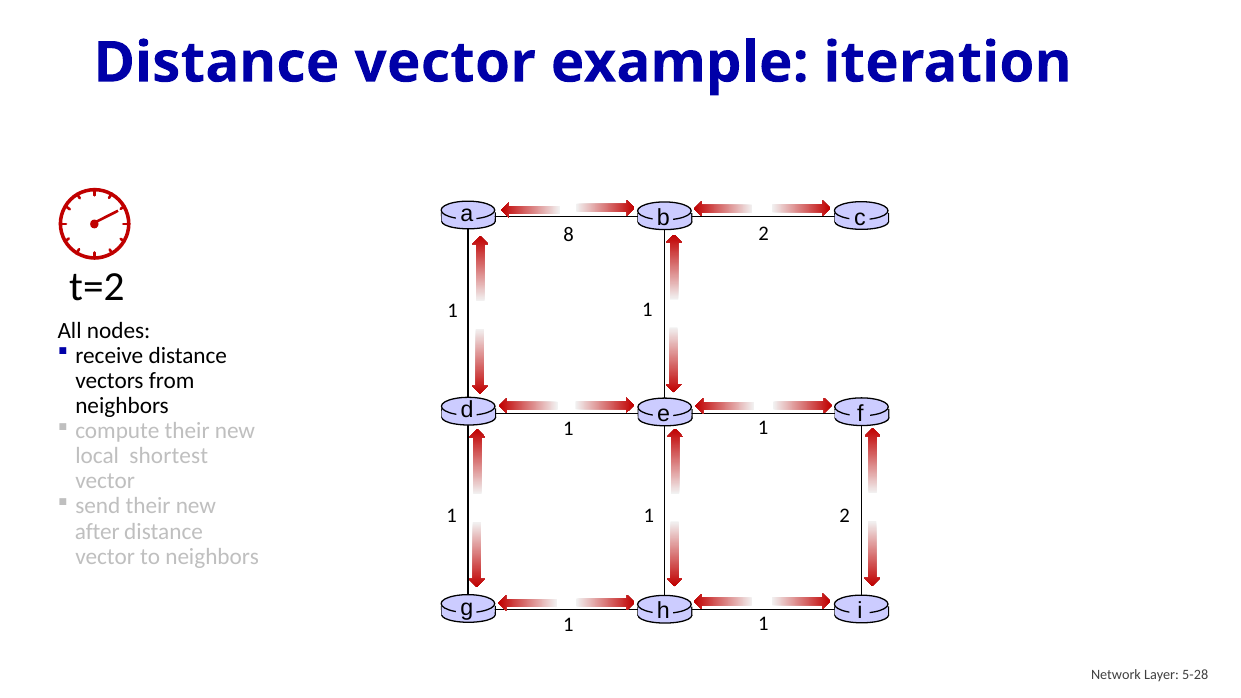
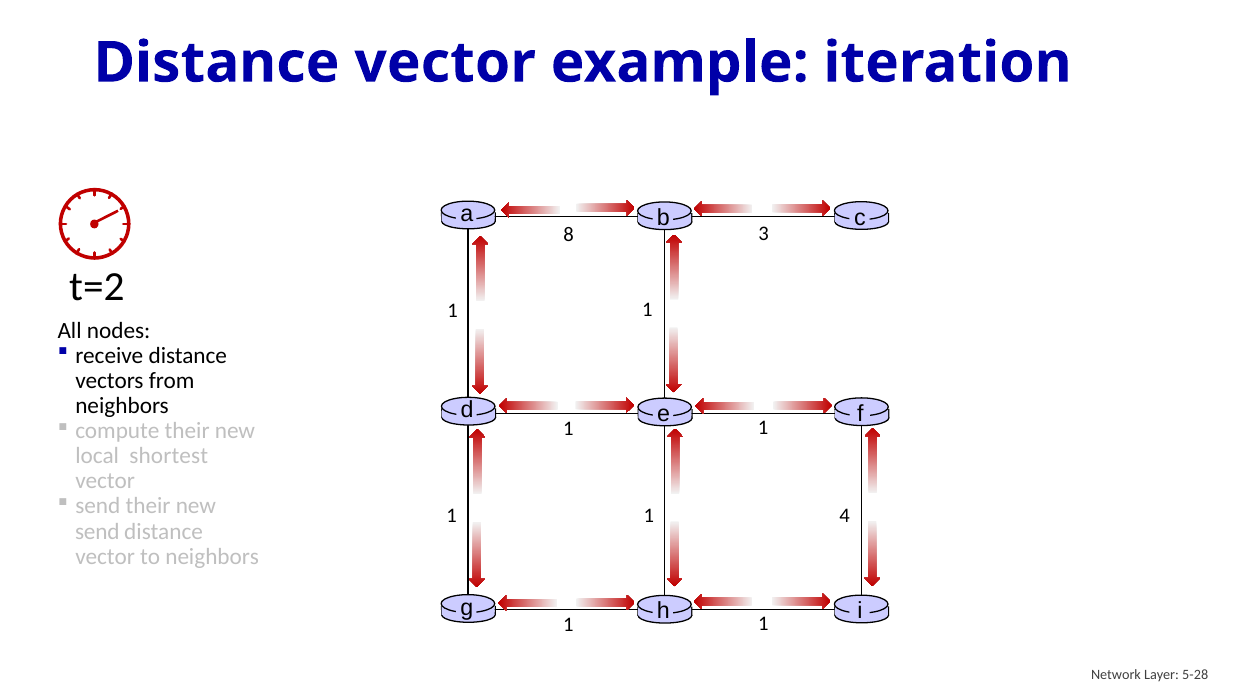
8 2: 2 -> 3
1 2: 2 -> 4
after at (97, 531): after -> send
